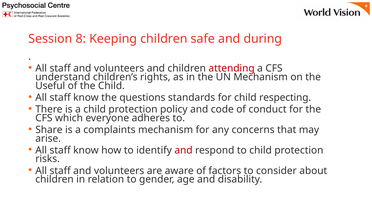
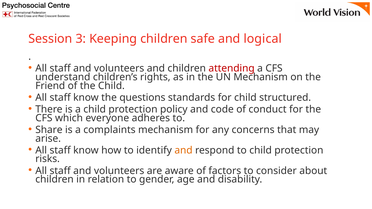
8: 8 -> 3
during: during -> logical
Useful: Useful -> Friend
respecting: respecting -> structured
and at (183, 150) colour: red -> orange
